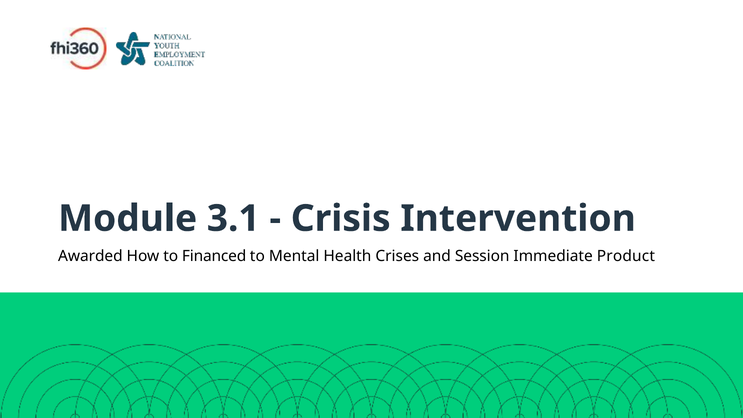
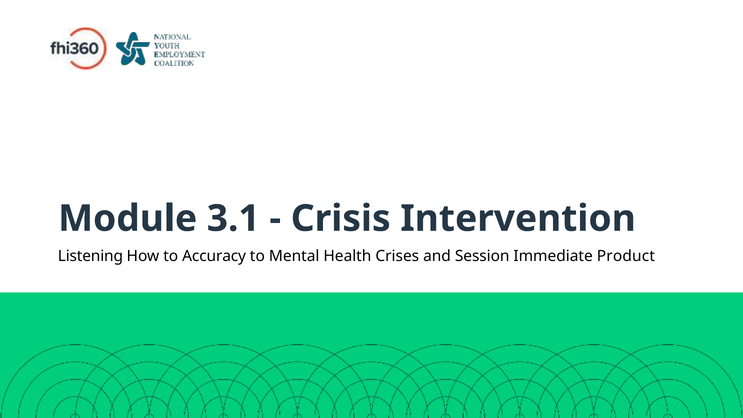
Awarded: Awarded -> Listening
Financed: Financed -> Accuracy
